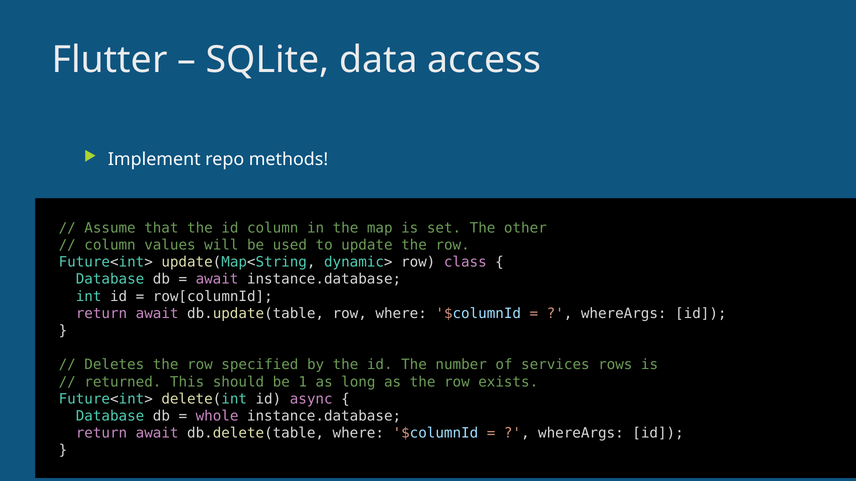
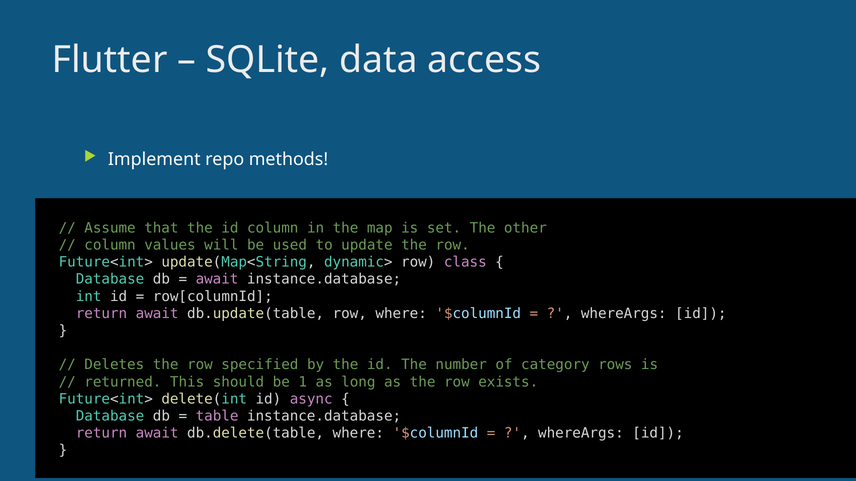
services: services -> category
whole: whole -> table
